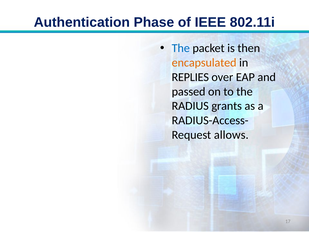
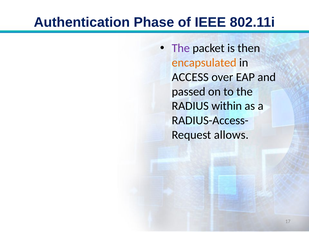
The at (181, 48) colour: blue -> purple
REPLIES: REPLIES -> ACCESS
grants: grants -> within
